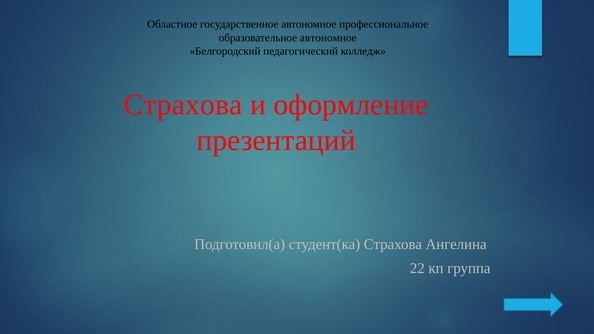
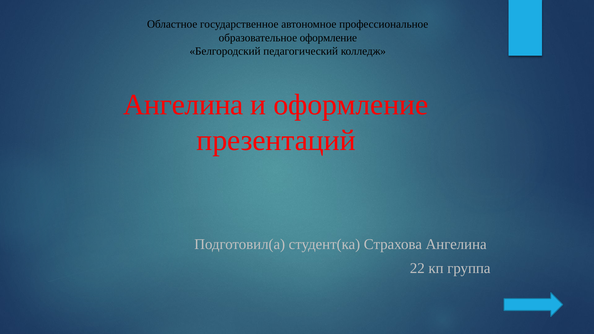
образовательное автономное: автономное -> оформление
Страхова at (183, 105): Страхова -> Ангелина
